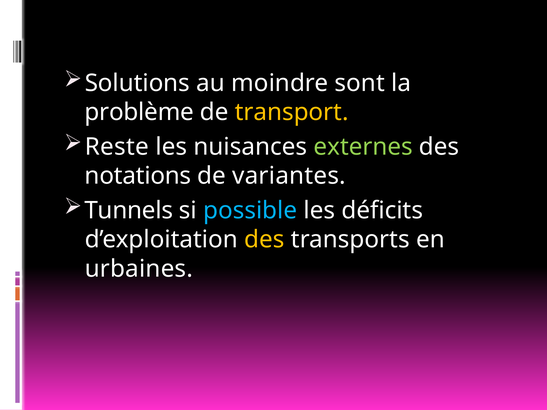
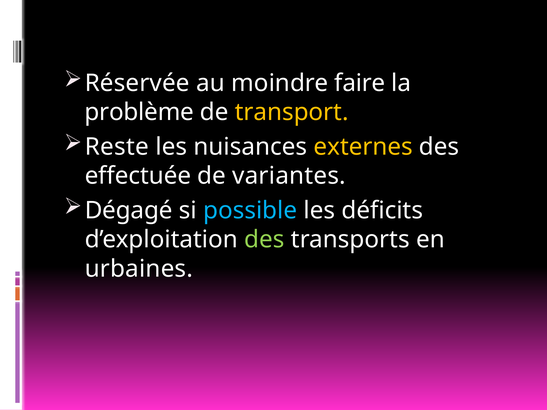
Solutions: Solutions -> Réservée
sont: sont -> faire
externes colour: light green -> yellow
notations: notations -> effectuée
Tunnels: Tunnels -> Dégagé
des at (264, 240) colour: yellow -> light green
